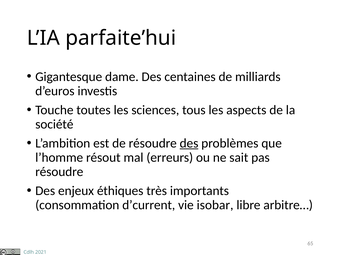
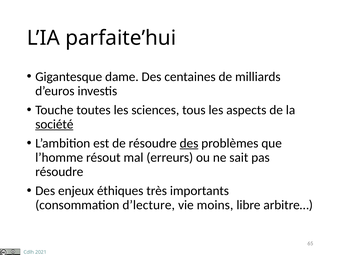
société underline: none -> present
d’current: d’current -> d’lecture
isobar: isobar -> moins
